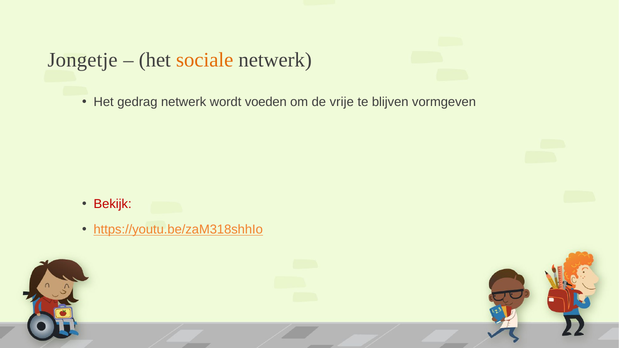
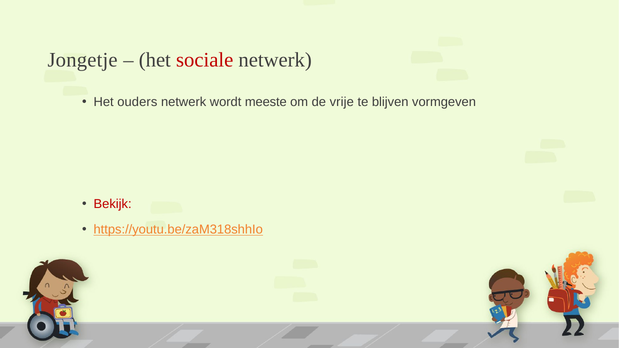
sociale colour: orange -> red
gedrag: gedrag -> ouders
voeden: voeden -> meeste
